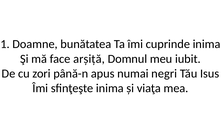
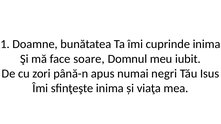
arșiță: arșiță -> soare
